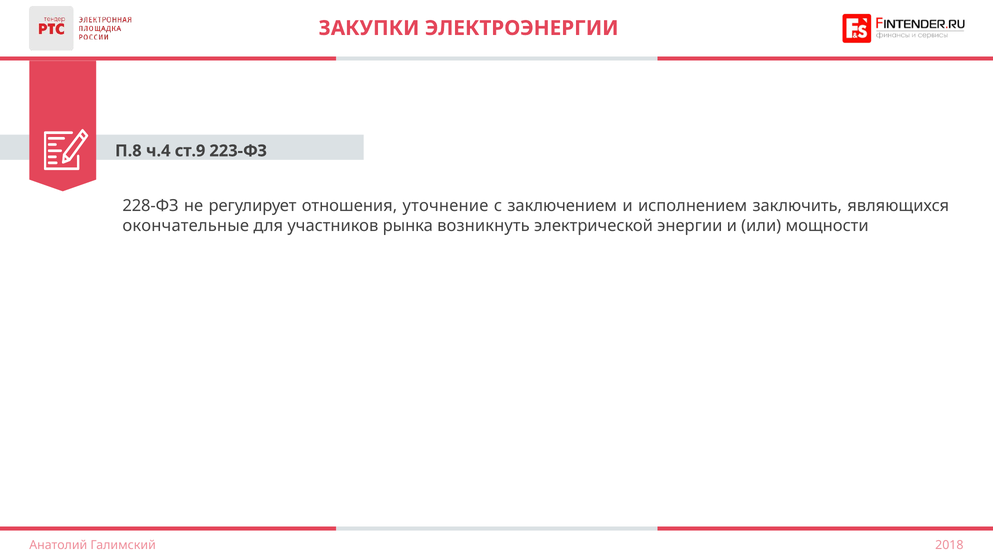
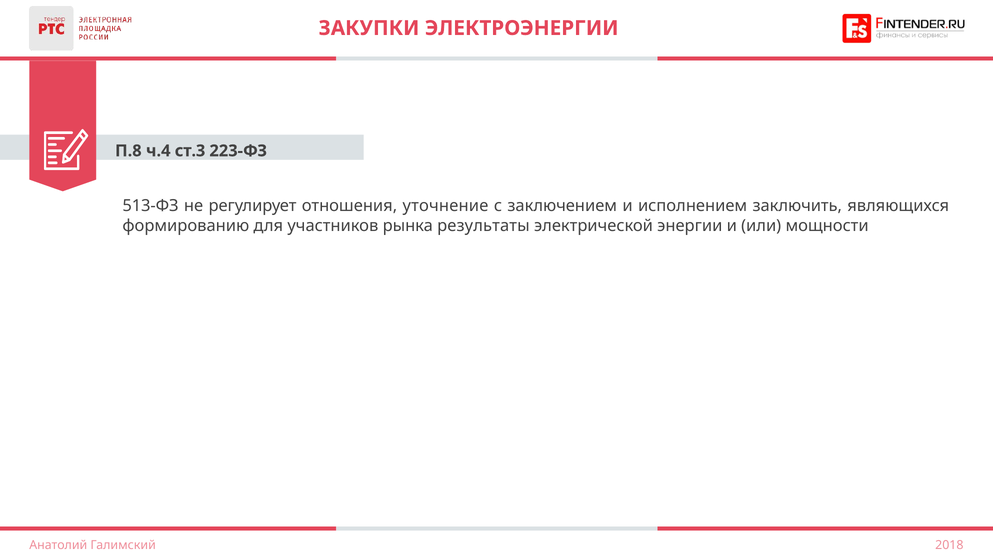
ст.9: ст.9 -> ст.3
228-ФЗ: 228-ФЗ -> 513-ФЗ
окончательные: окончательные -> формированию
возникнуть: возникнуть -> результаты
